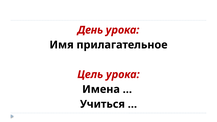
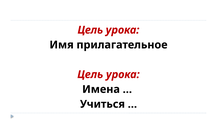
День at (90, 30): День -> Цель
